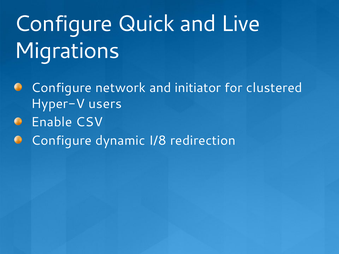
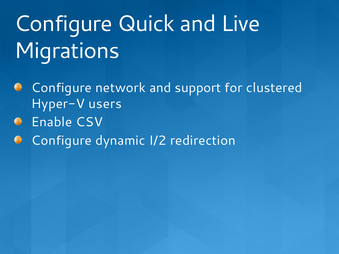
initiator: initiator -> support
I/8: I/8 -> I/2
